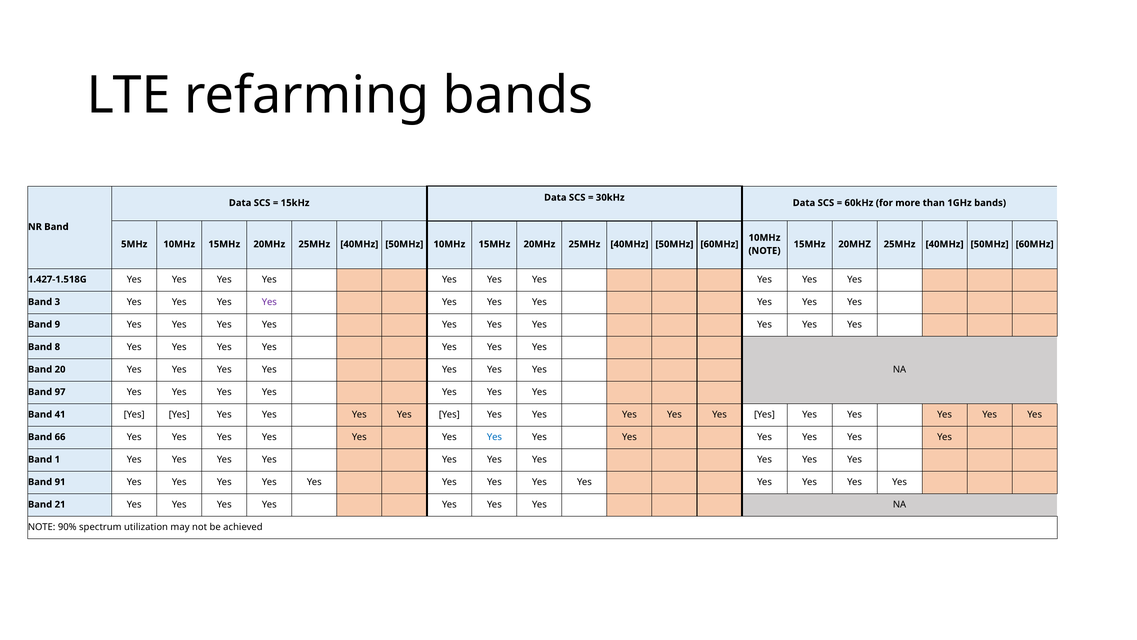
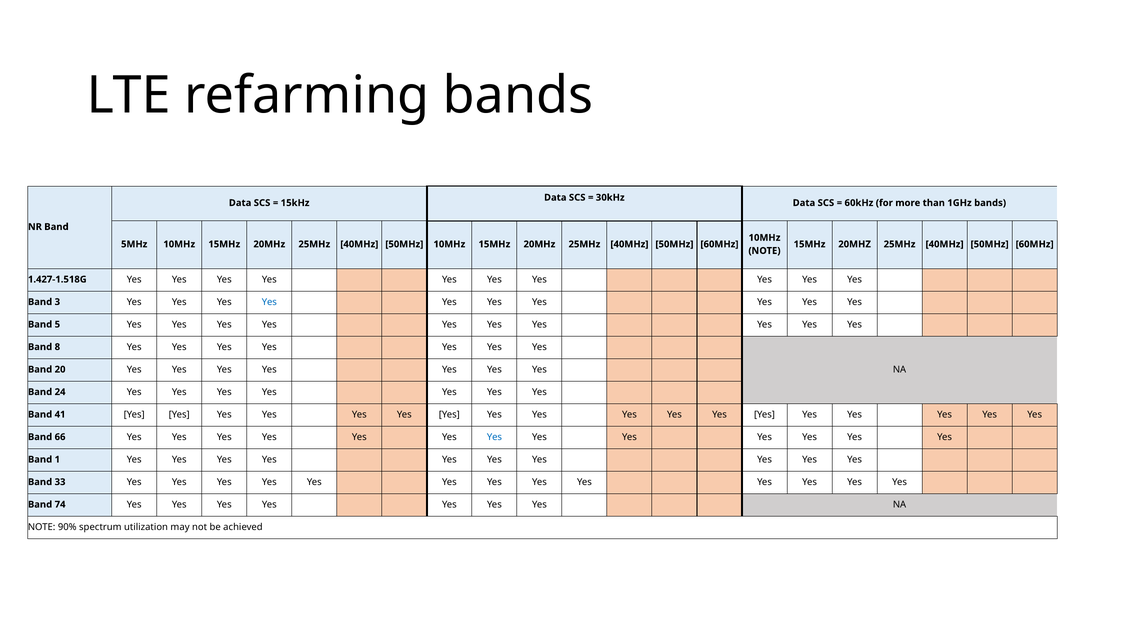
Yes at (269, 302) colour: purple -> blue
9: 9 -> 5
97: 97 -> 24
91: 91 -> 33
21: 21 -> 74
